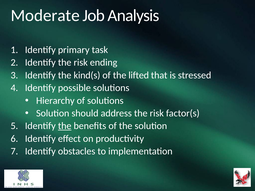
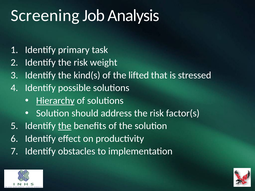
Moderate: Moderate -> Screening
ending: ending -> weight
Hierarchy underline: none -> present
